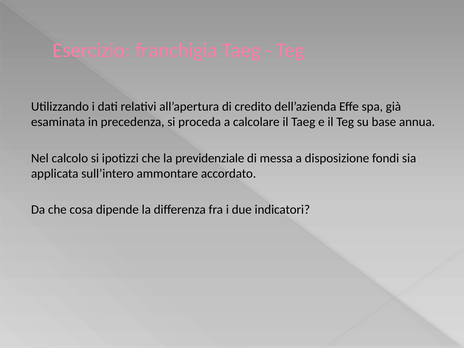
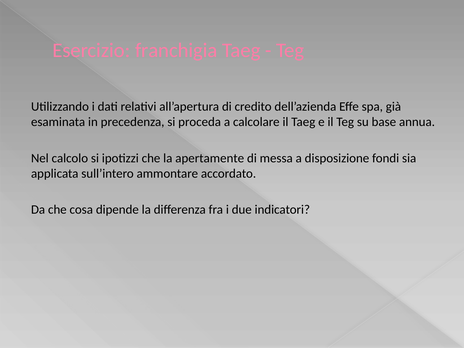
previdenziale: previdenziale -> apertamente
